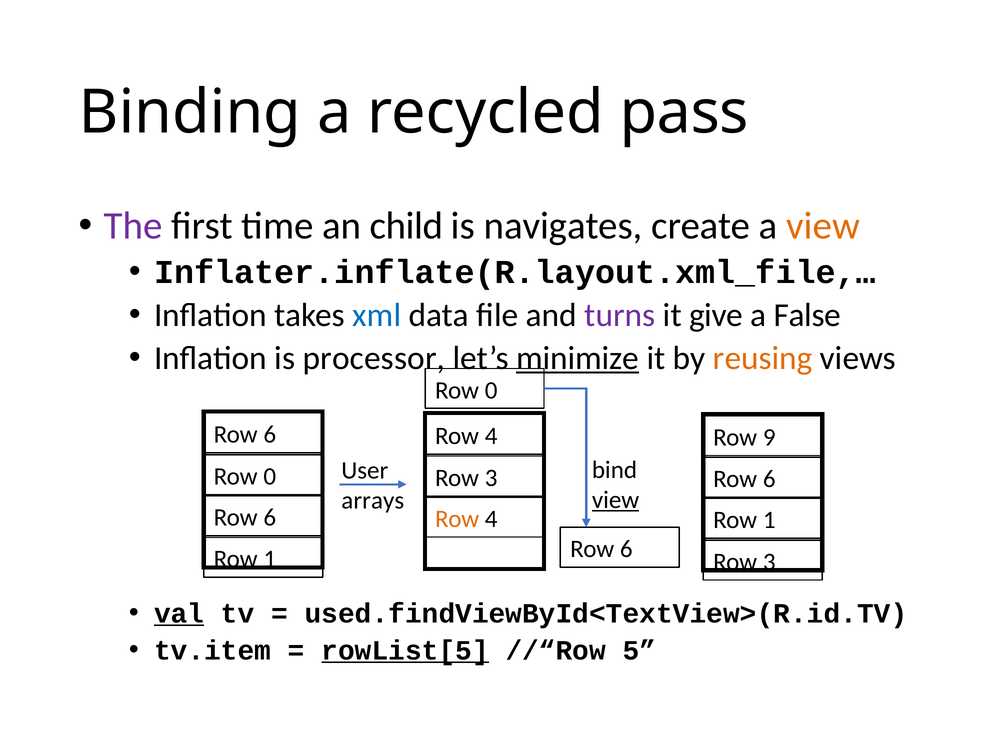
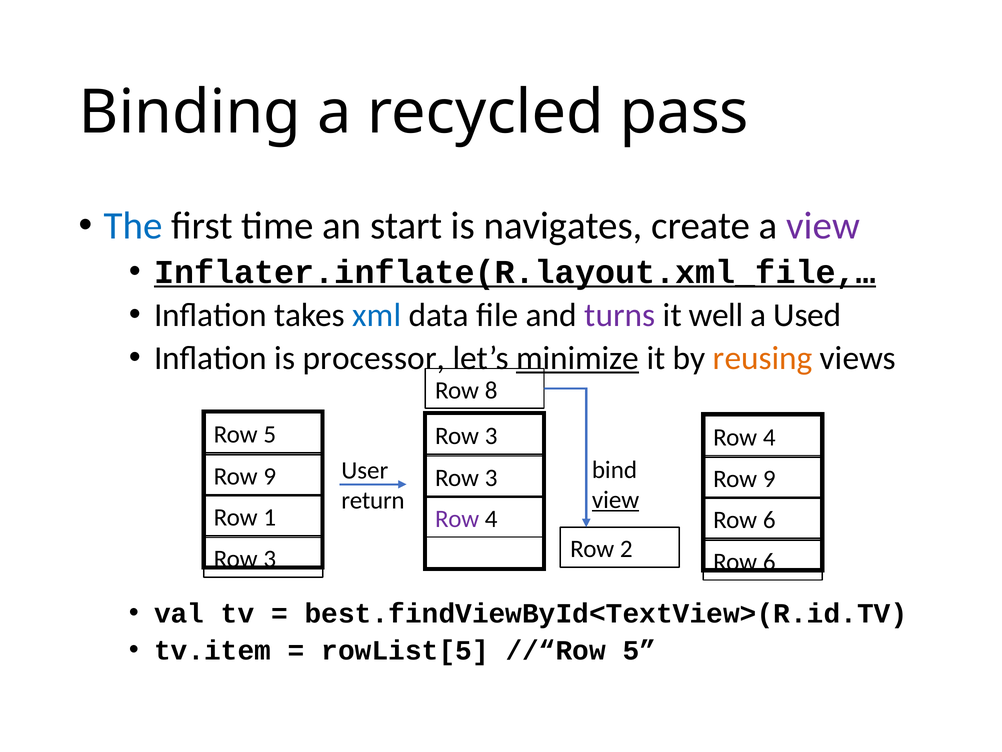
The colour: purple -> blue
child: child -> start
view at (823, 226) colour: orange -> purple
Inflater.inflate(R.layout.xml_file,… underline: none -> present
give: give -> well
False: False -> Used
0 at (491, 390): 0 -> 8
6 at (270, 434): 6 -> 5
4 at (491, 436): 4 -> 3
9 at (769, 437): 9 -> 4
0 at (270, 476): 0 -> 9
6 at (769, 479): 6 -> 9
arrays: arrays -> return
6 at (270, 517): 6 -> 1
Row at (457, 519) colour: orange -> purple
1 at (769, 520): 1 -> 6
6 at (626, 549): 6 -> 2
1 at (270, 559): 1 -> 3
3 at (769, 561): 3 -> 6
val underline: present -> none
used.findViewById<TextView>(R.id.TV: used.findViewById<TextView>(R.id.TV -> best.findViewById<TextView>(R.id.TV
rowList[5 underline: present -> none
